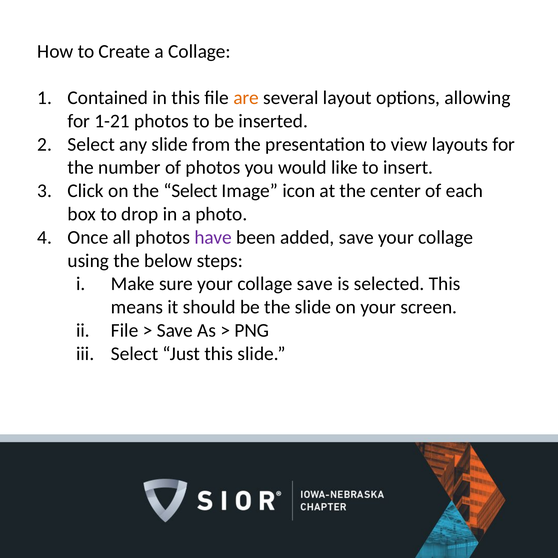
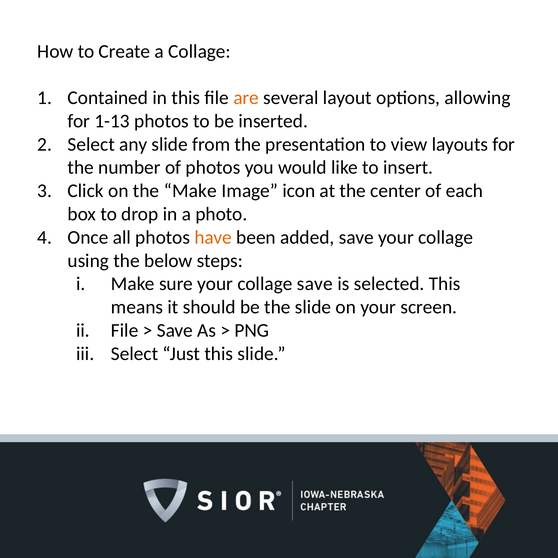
1-21: 1-21 -> 1-13
the Select: Select -> Make
have colour: purple -> orange
